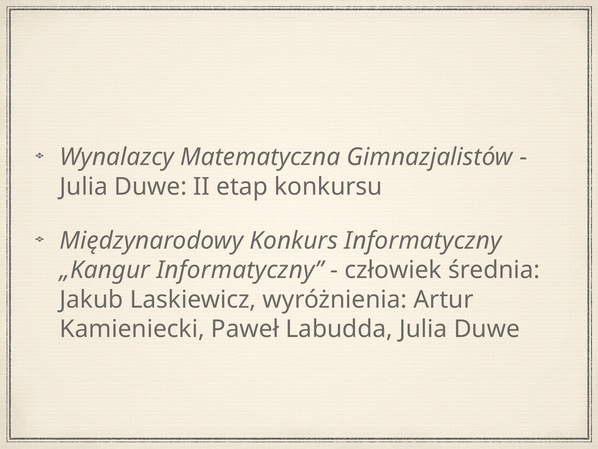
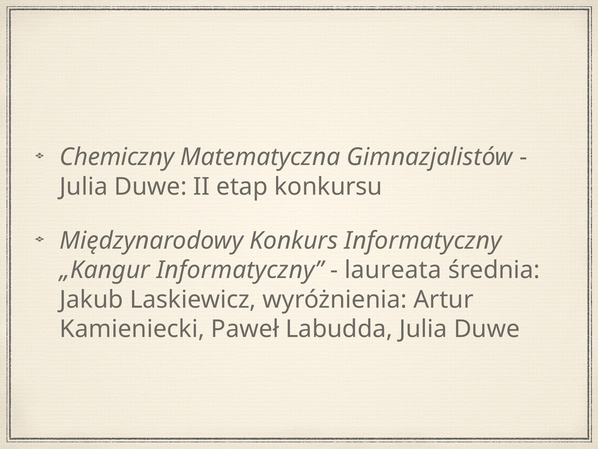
Wynalazcy: Wynalazcy -> Chemiczny
człowiek: człowiek -> laureata
